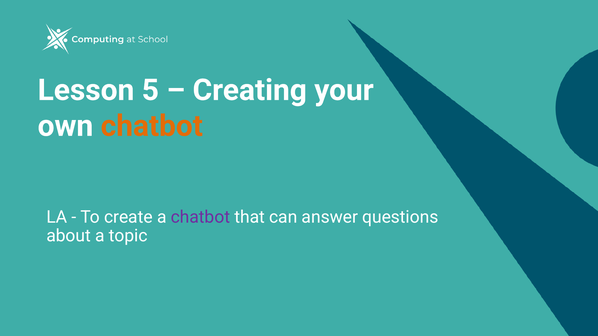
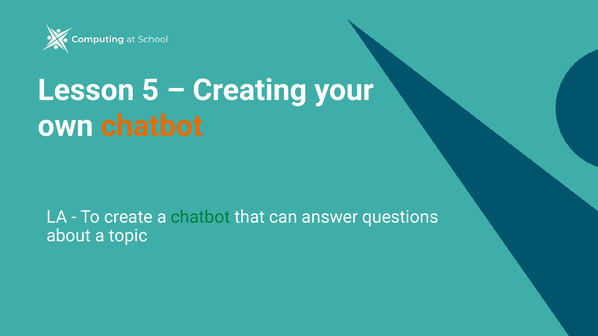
chatbot at (200, 217) colour: purple -> green
